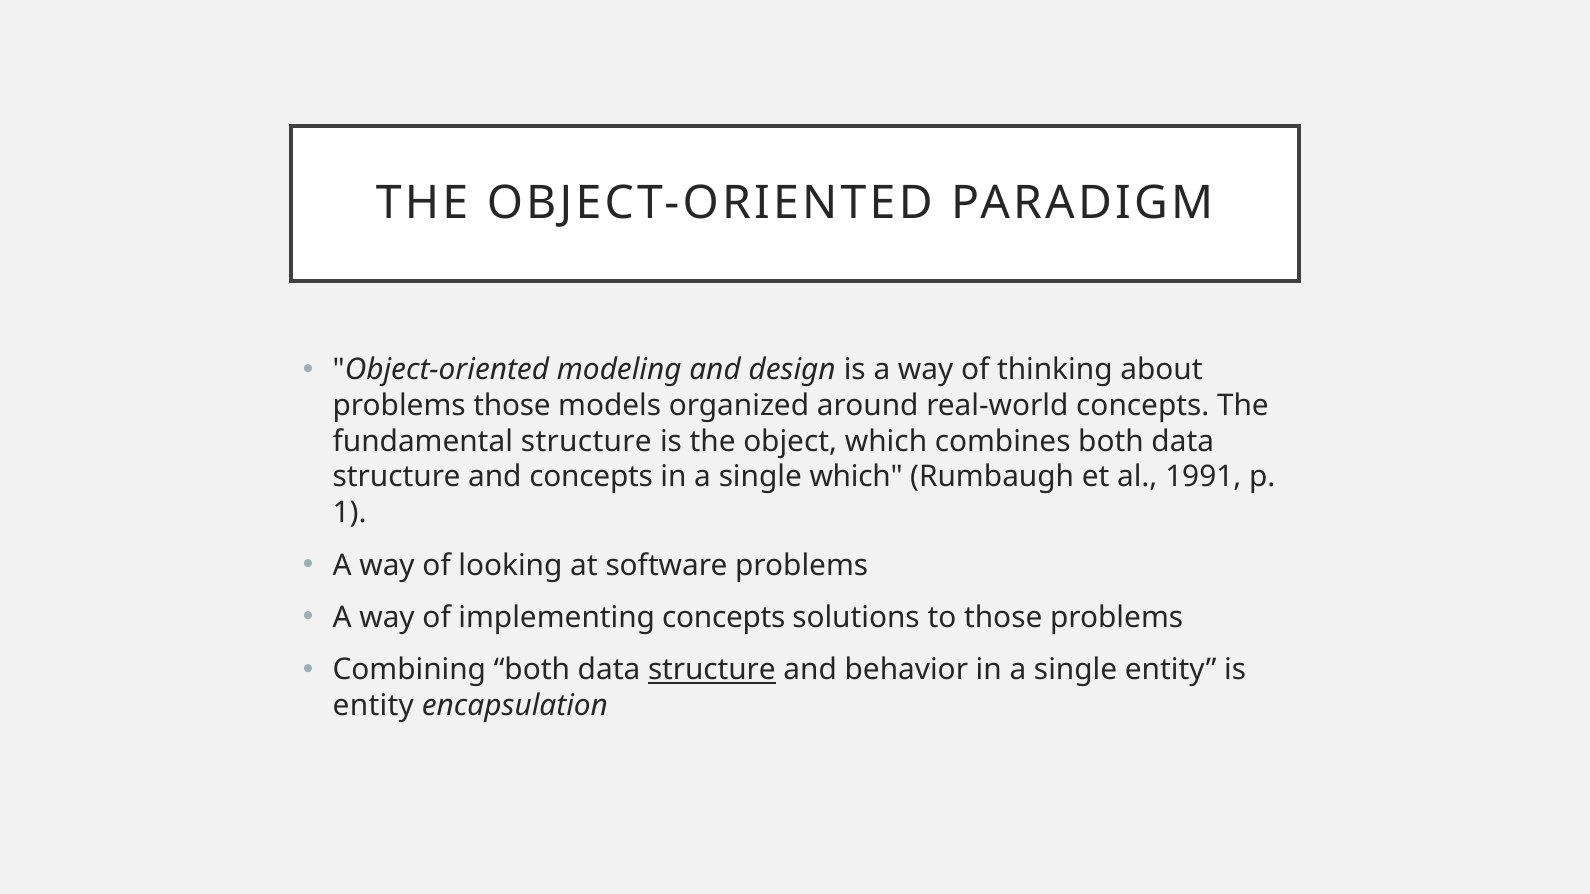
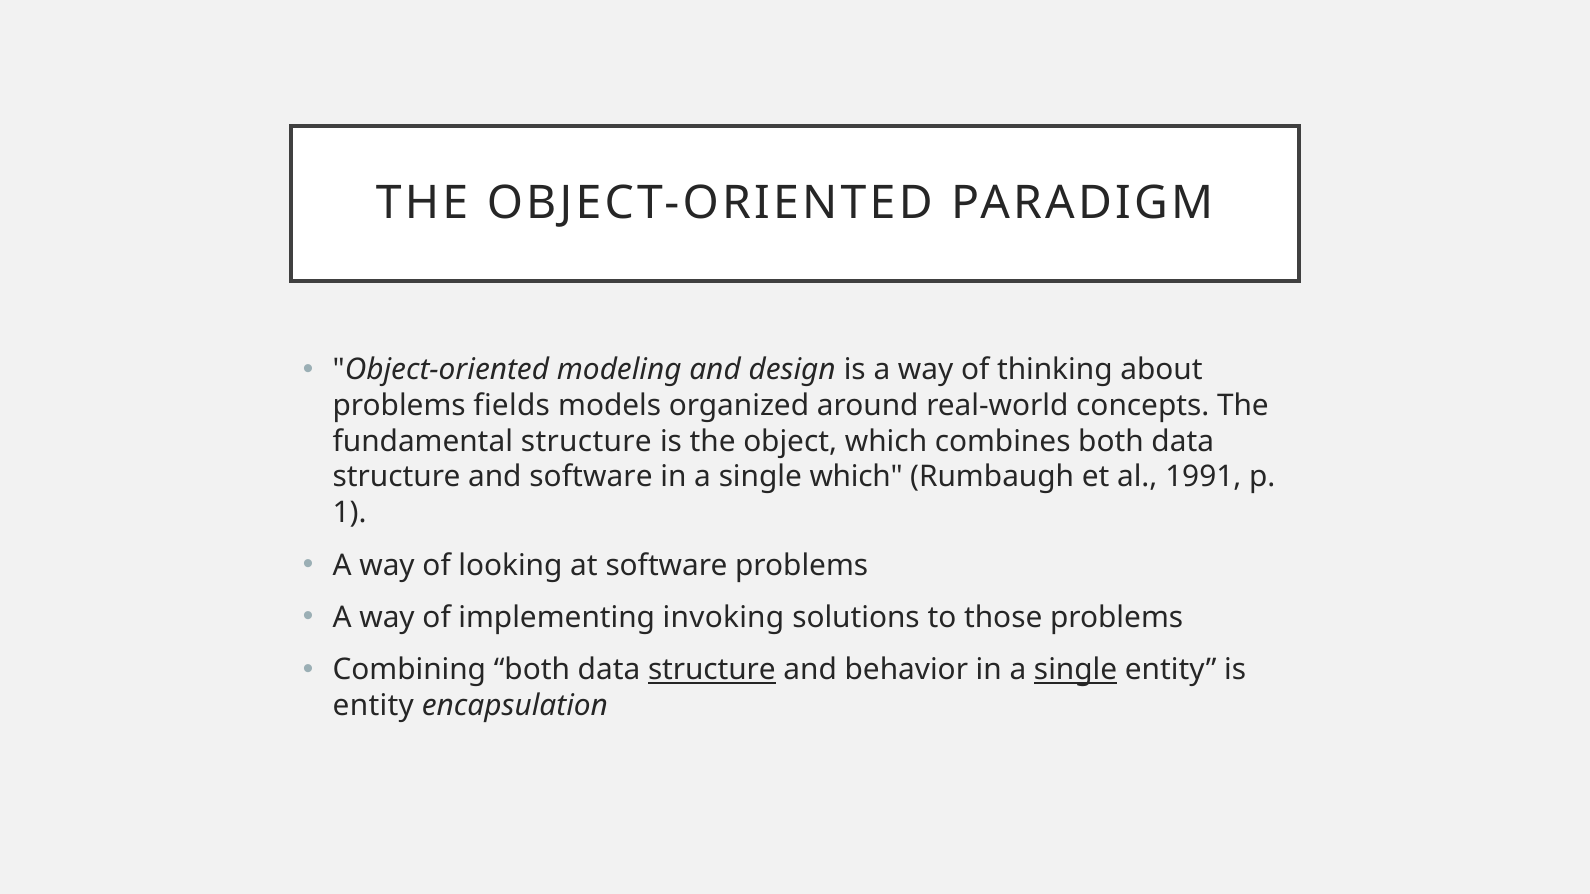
problems those: those -> fields
and concepts: concepts -> software
implementing concepts: concepts -> invoking
single at (1076, 670) underline: none -> present
